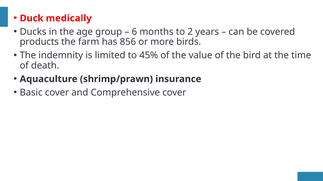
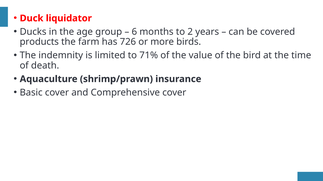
medically: medically -> liquidator
856: 856 -> 726
45%: 45% -> 71%
